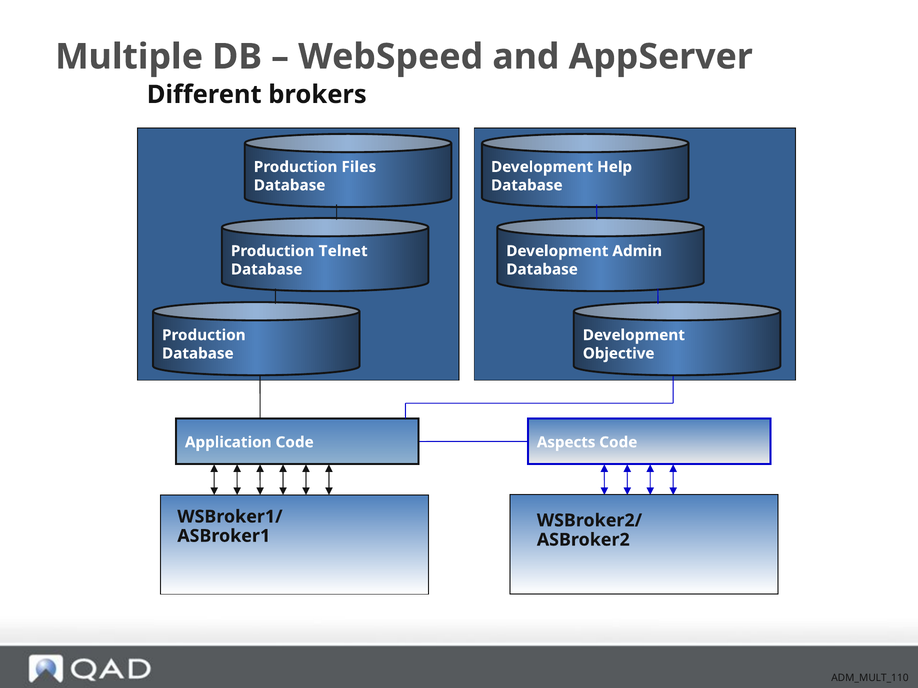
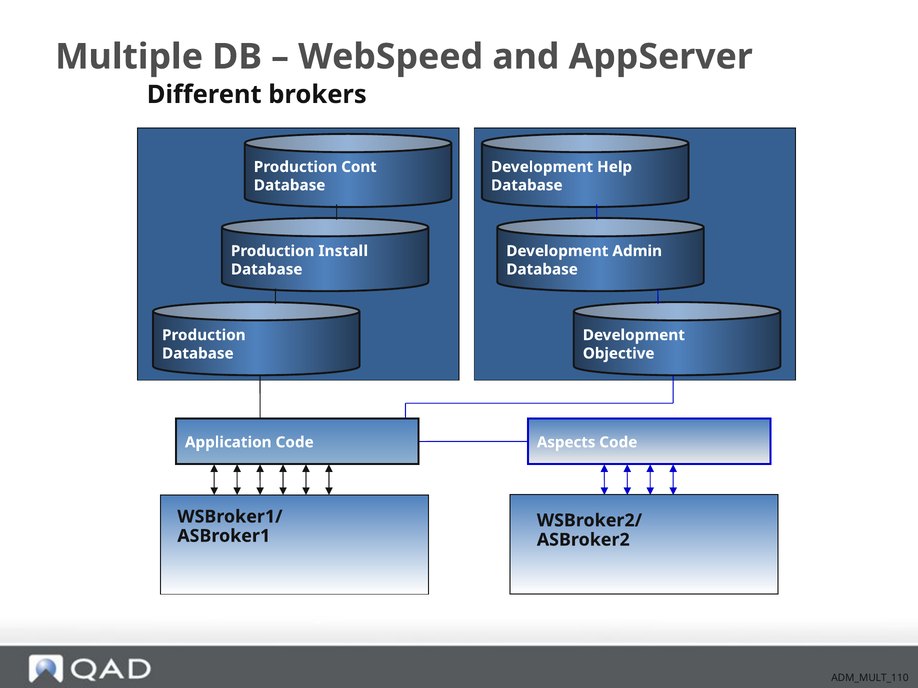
Files: Files -> Cont
Telnet: Telnet -> Install
